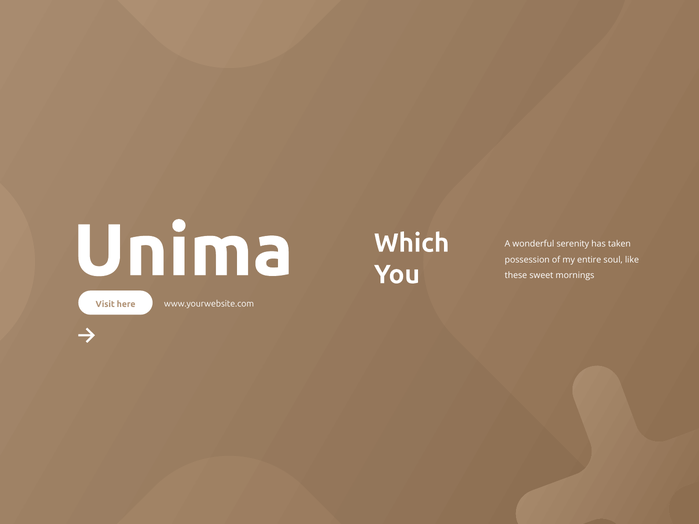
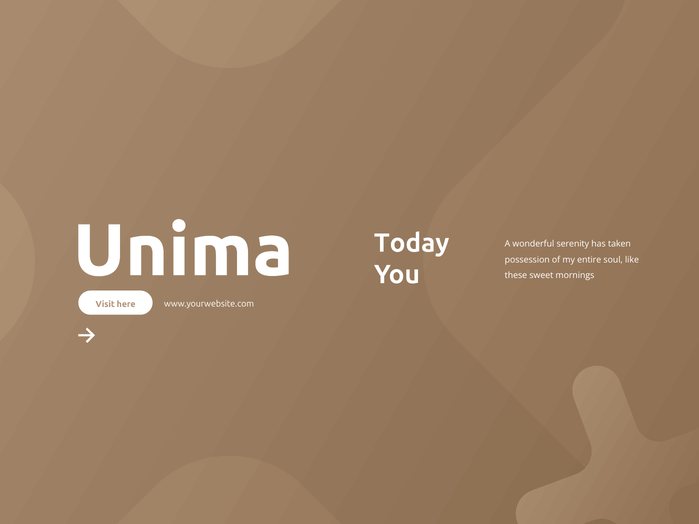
Which: Which -> Today
